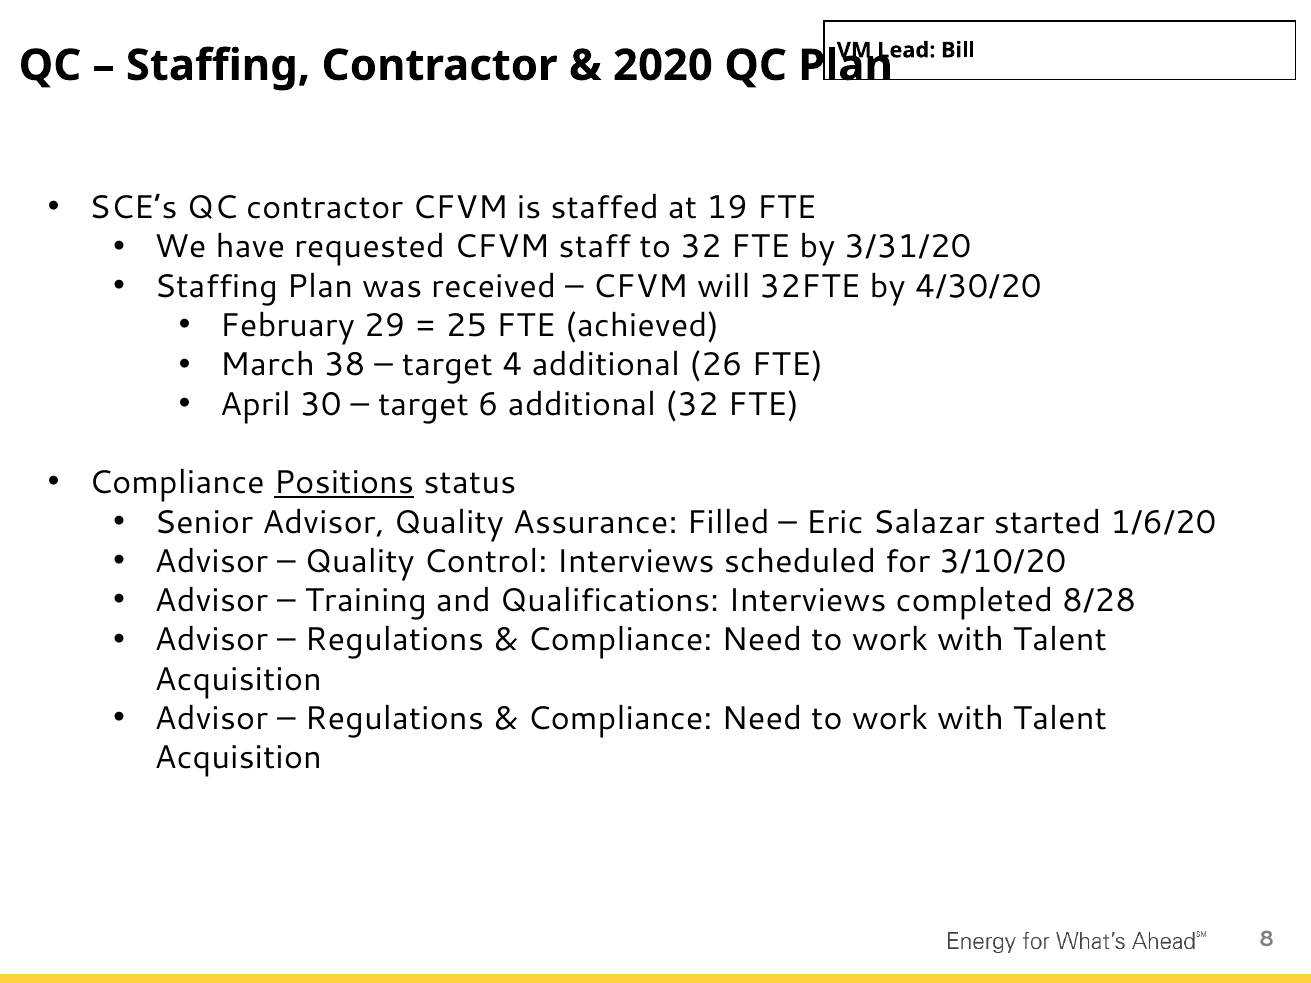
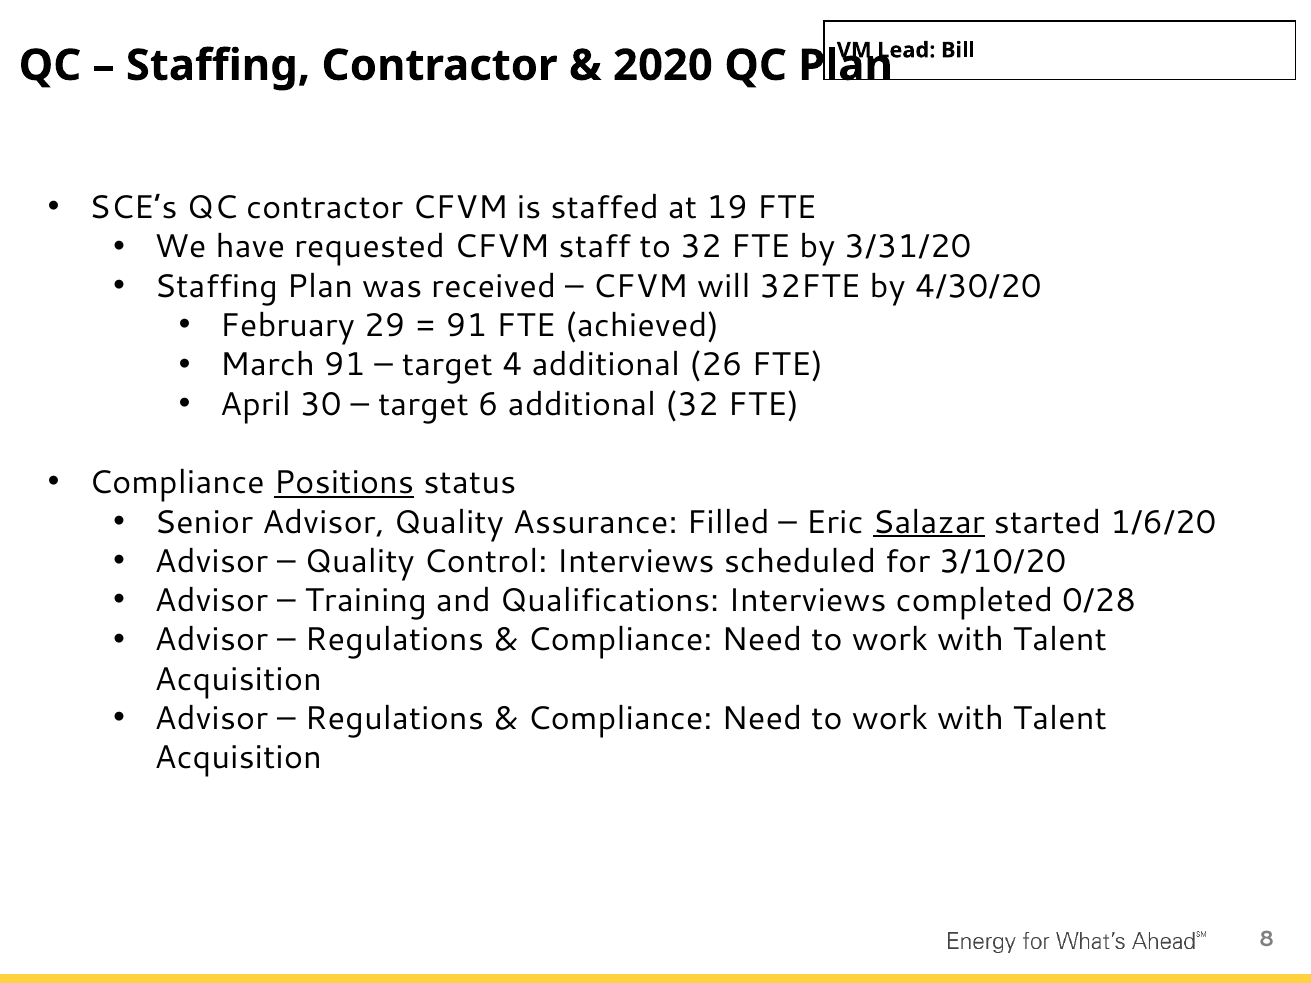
25 at (466, 326): 25 -> 91
March 38: 38 -> 91
Salazar underline: none -> present
8/28: 8/28 -> 0/28
